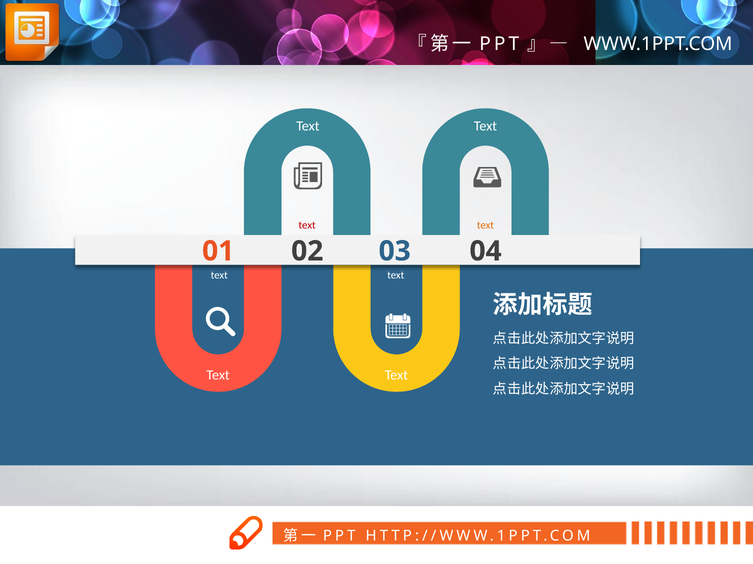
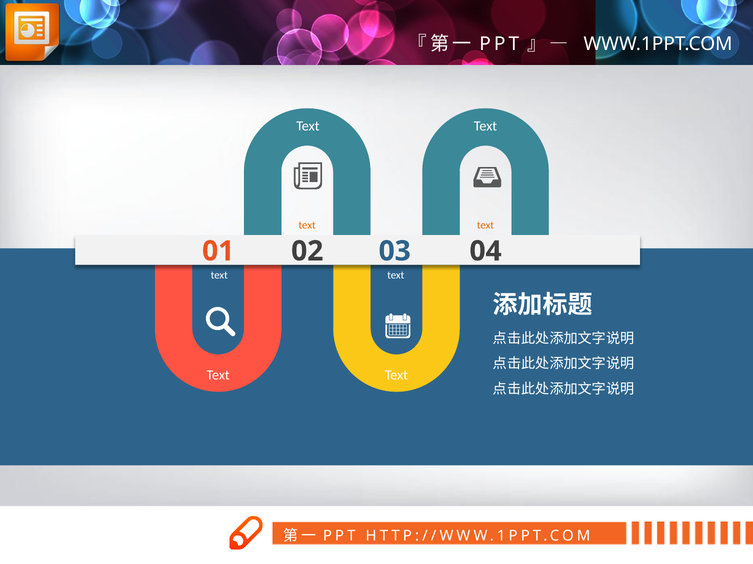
text at (307, 225) colour: red -> orange
